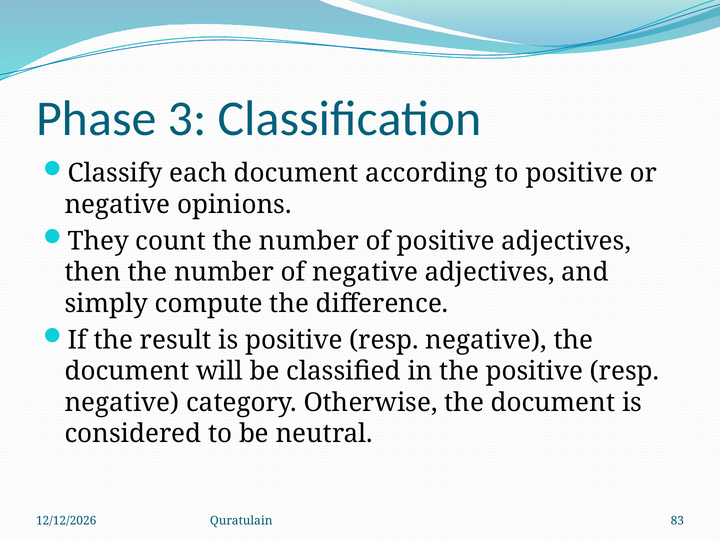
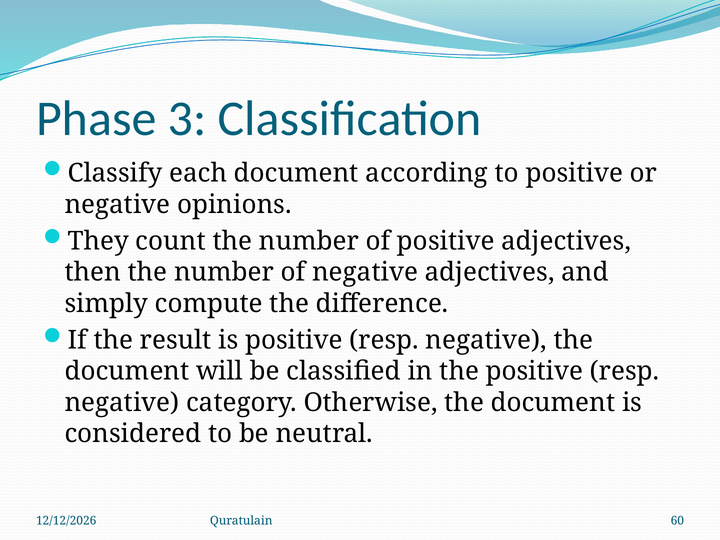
83: 83 -> 60
